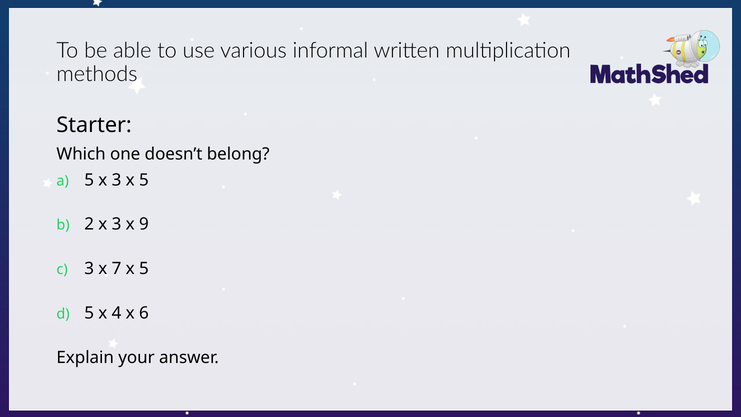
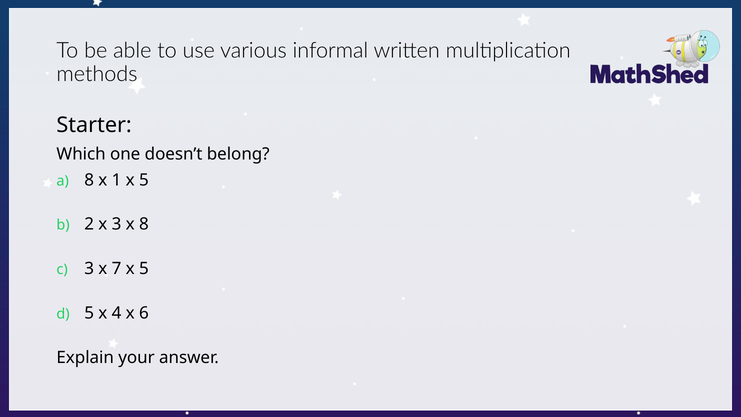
5 at (89, 180): 5 -> 8
3 at (117, 180): 3 -> 1
x 9: 9 -> 8
